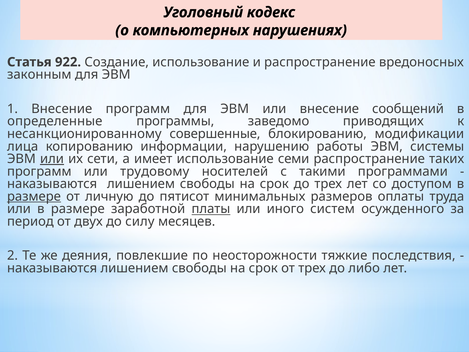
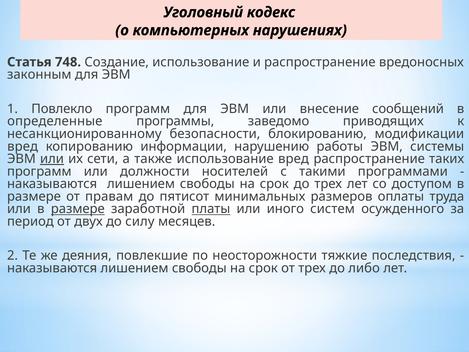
922: 922 -> 748
1 Внесение: Внесение -> Повлекло
совершенные: совершенные -> безопасности
лица at (23, 146): лица -> вред
имеет: имеет -> также
использование семи: семи -> вред
трудовому: трудовому -> должности
размере at (34, 196) underline: present -> none
личную: личную -> правам
размере at (78, 209) underline: none -> present
